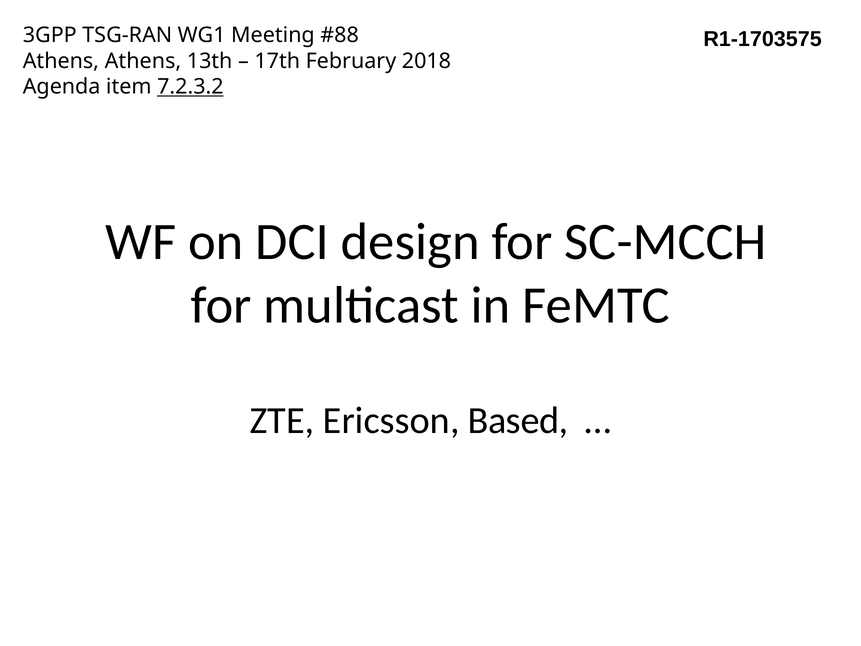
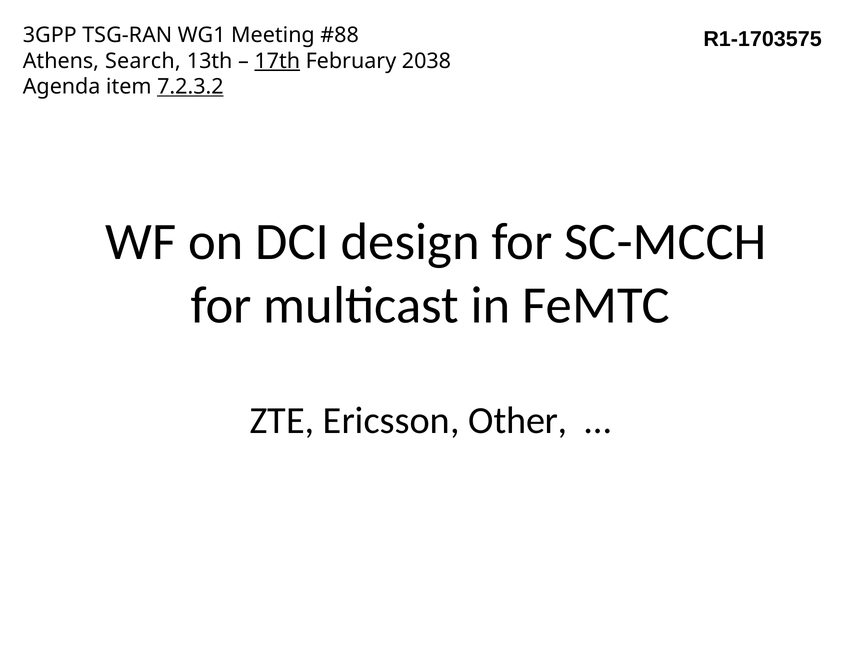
Athens Athens: Athens -> Search
17th underline: none -> present
2018: 2018 -> 2038
Based: Based -> Other
